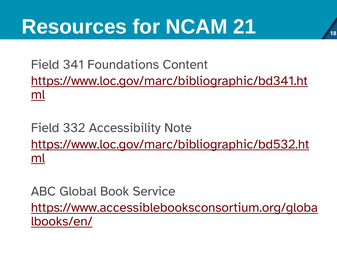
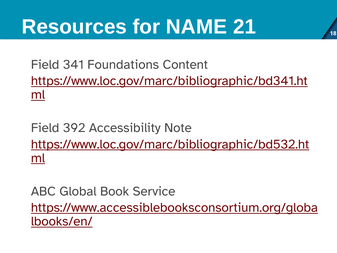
NCAM: NCAM -> NAME
332: 332 -> 392
